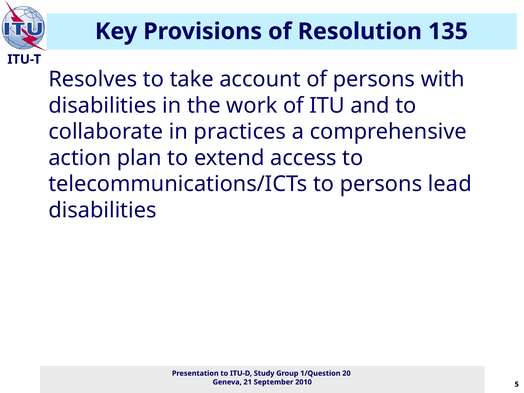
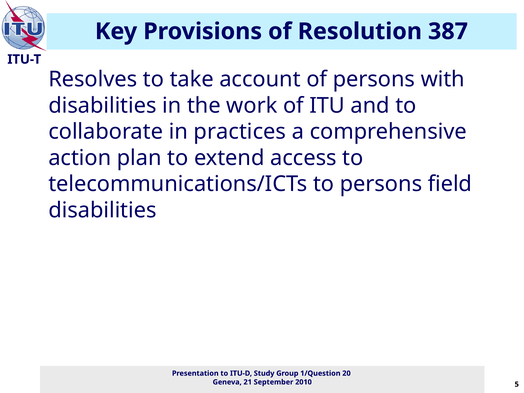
135: 135 -> 387
lead: lead -> field
